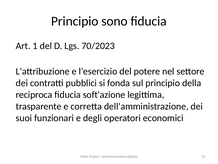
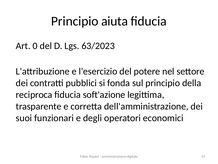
sono: sono -> aiuta
1: 1 -> 0
70/2023: 70/2023 -> 63/2023
